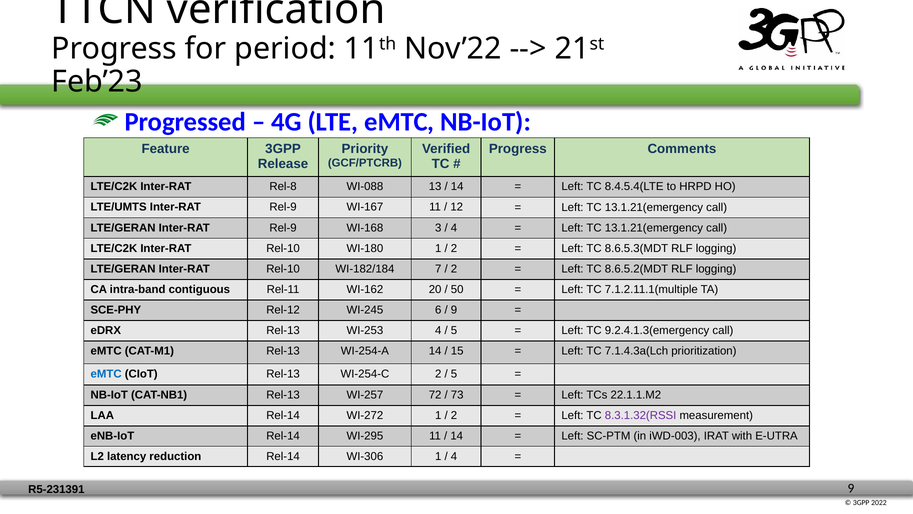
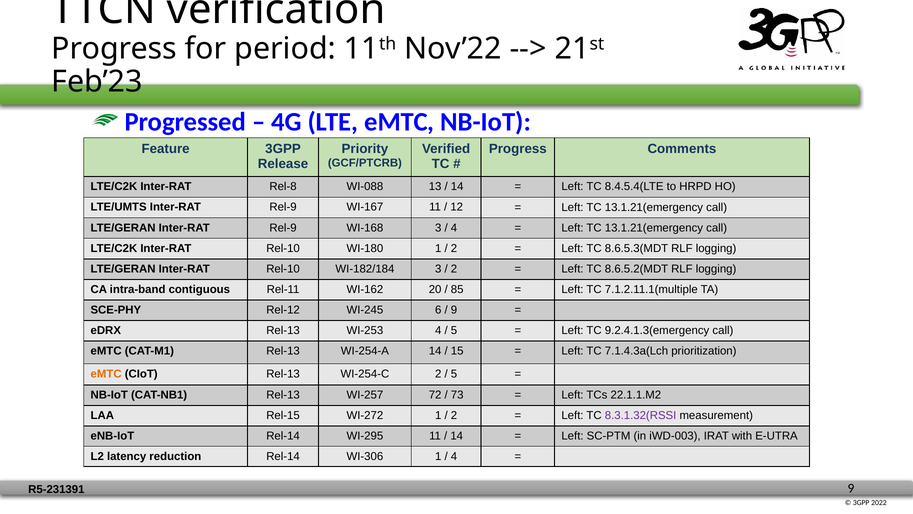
WI-182/184 7: 7 -> 3
50: 50 -> 85
eMTC at (106, 373) colour: blue -> orange
LAA Rel-14: Rel-14 -> Rel-15
